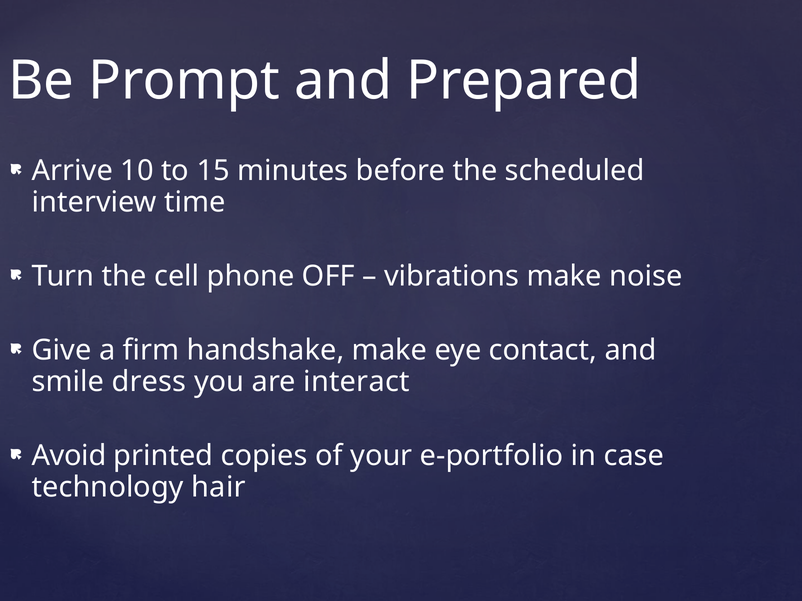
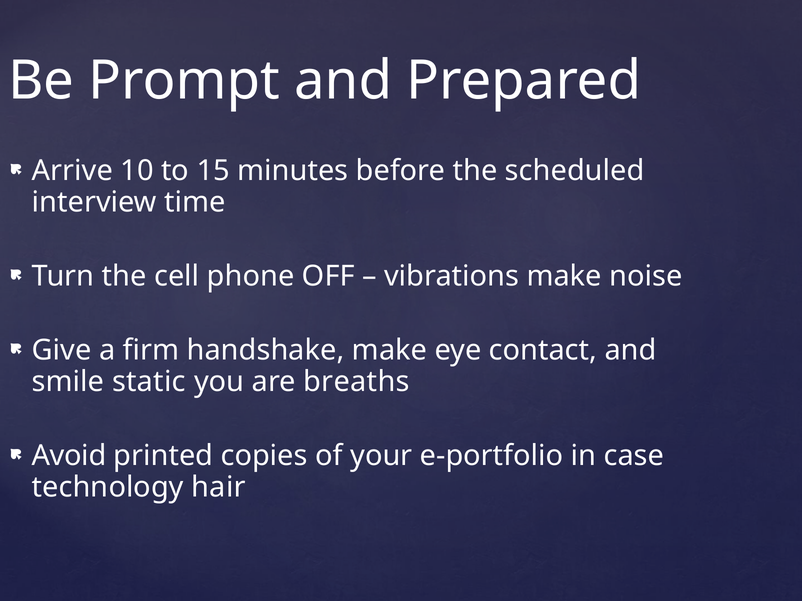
dress: dress -> static
interact: interact -> breaths
